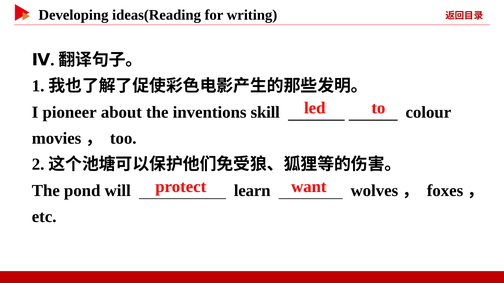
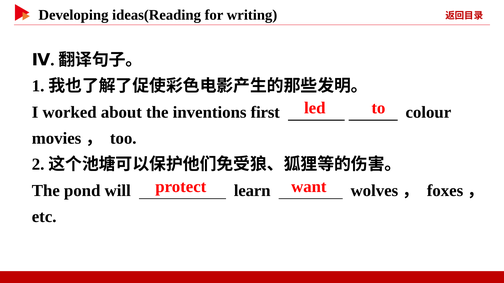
pioneer: pioneer -> worked
skill: skill -> first
